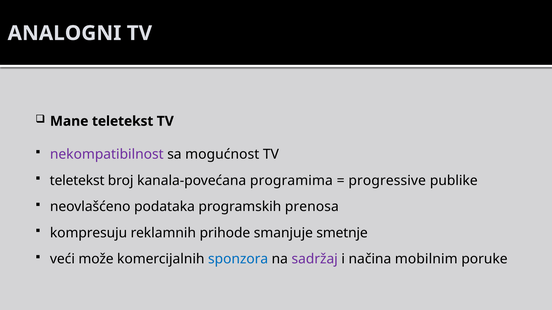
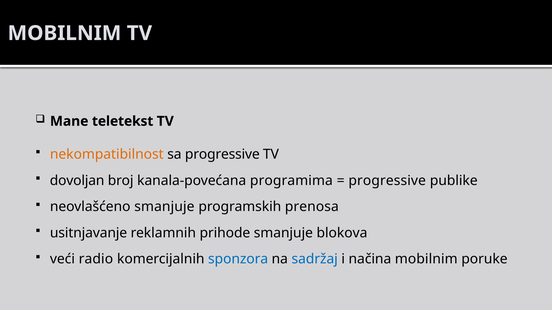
ANALOGNI at (64, 33): ANALOGNI -> MOBILNIM
nekompatibilnost colour: purple -> orange
sa mogućnost: mogućnost -> progressive
teletekst at (77, 181): teletekst -> dovoljan
neovlašćeno podataka: podataka -> smanjuje
kompresuju: kompresuju -> usitnjavanje
smetnje: smetnje -> blokova
može: može -> radio
sadržaj colour: purple -> blue
